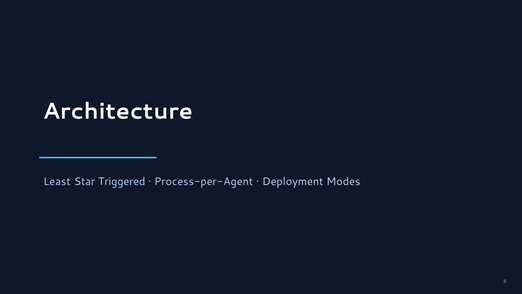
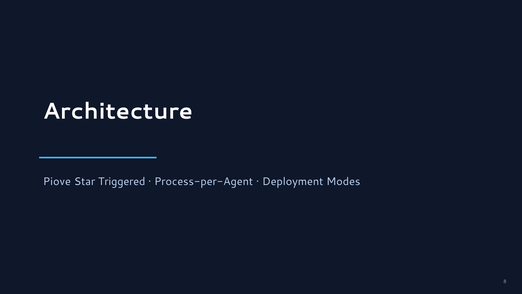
Least: Least -> Piove
